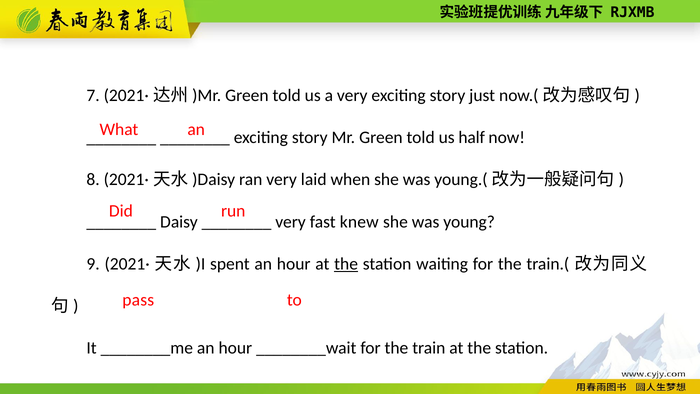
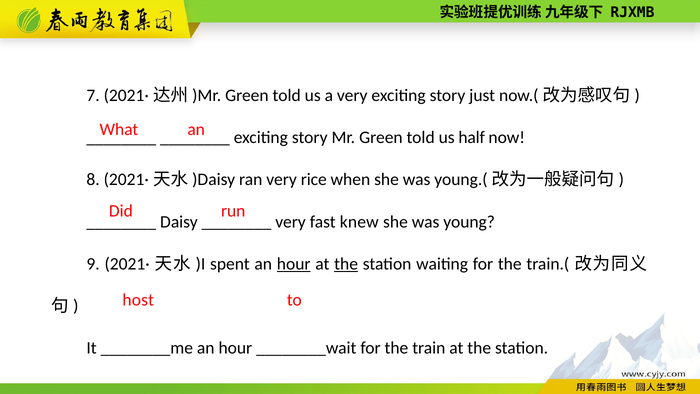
laid: laid -> rice
hour at (294, 264) underline: none -> present
pass: pass -> host
